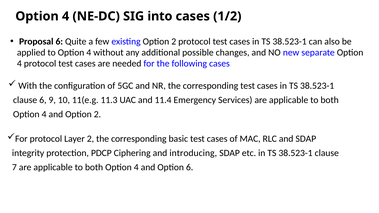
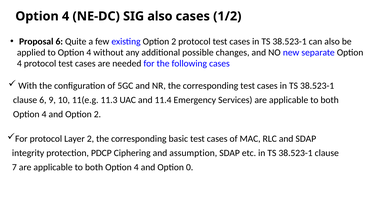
SIG into: into -> also
introducing: introducing -> assumption
Option 6: 6 -> 0
